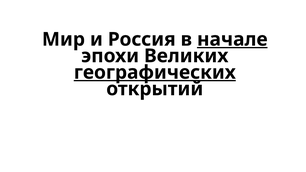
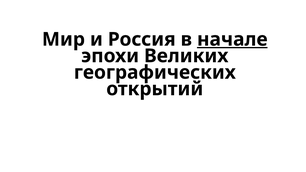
географических underline: present -> none
